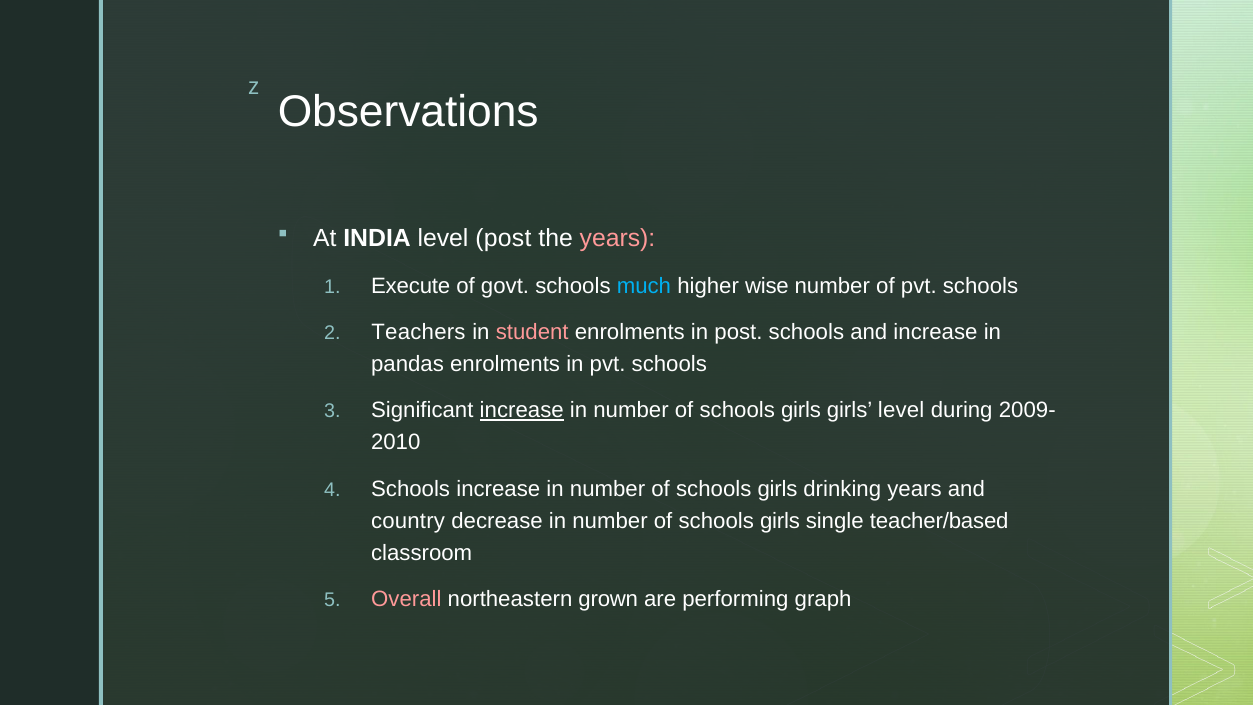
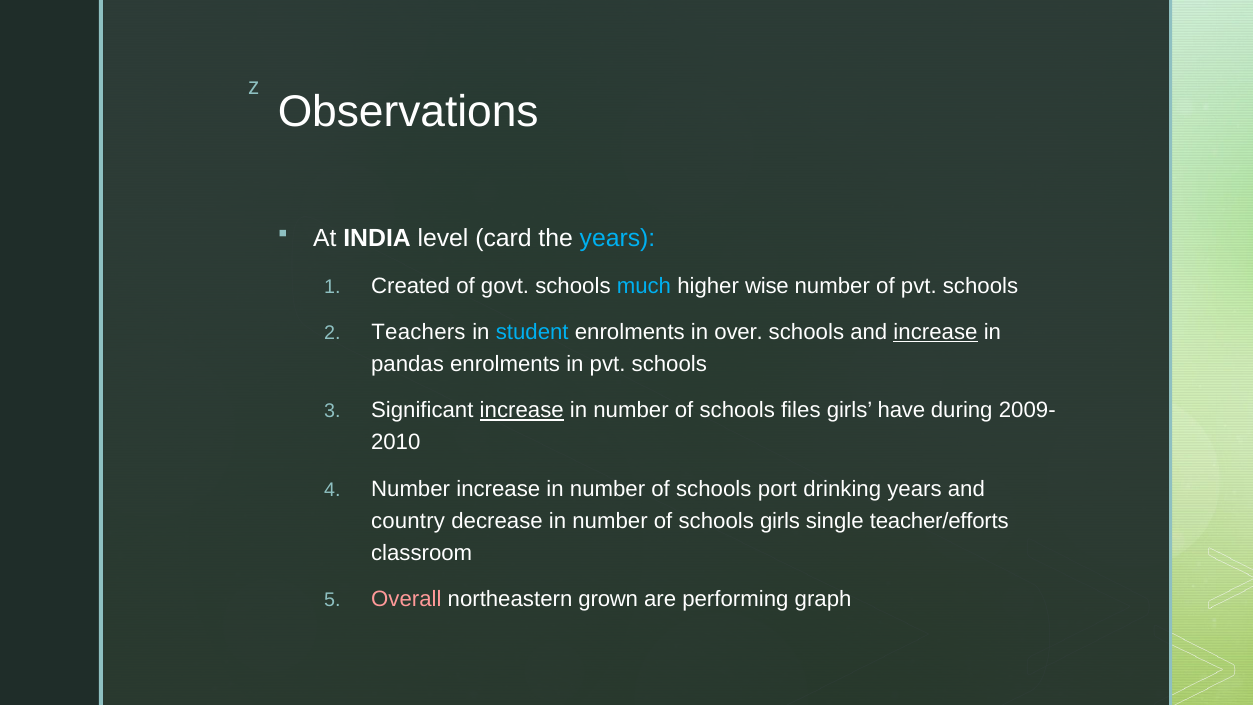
level post: post -> card
years at (618, 238) colour: pink -> light blue
Execute: Execute -> Created
student colour: pink -> light blue
in post: post -> over
increase at (935, 332) underline: none -> present
girls at (801, 410): girls -> files
girls level: level -> have
Schools at (411, 489): Schools -> Number
girls at (778, 489): girls -> port
teacher/based: teacher/based -> teacher/efforts
